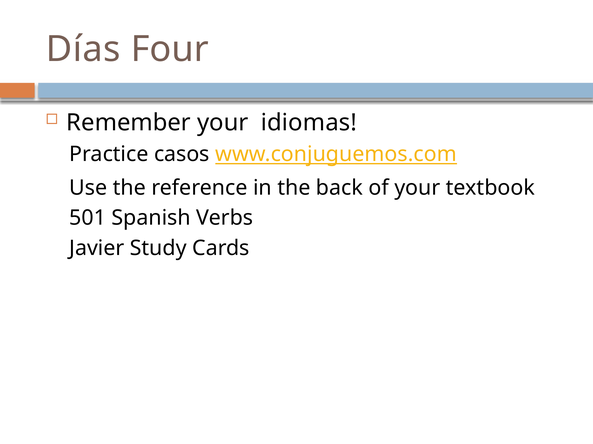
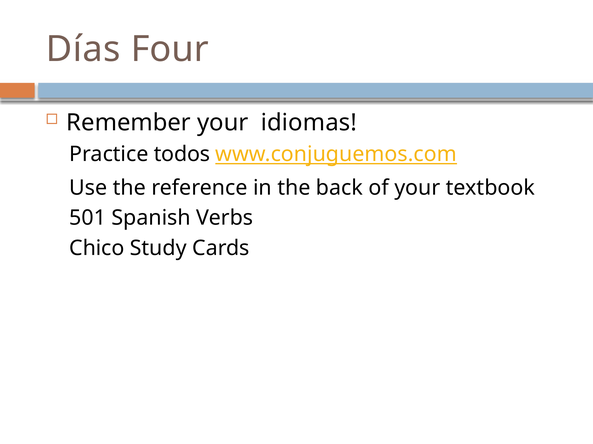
casos: casos -> todos
Javier: Javier -> Chico
